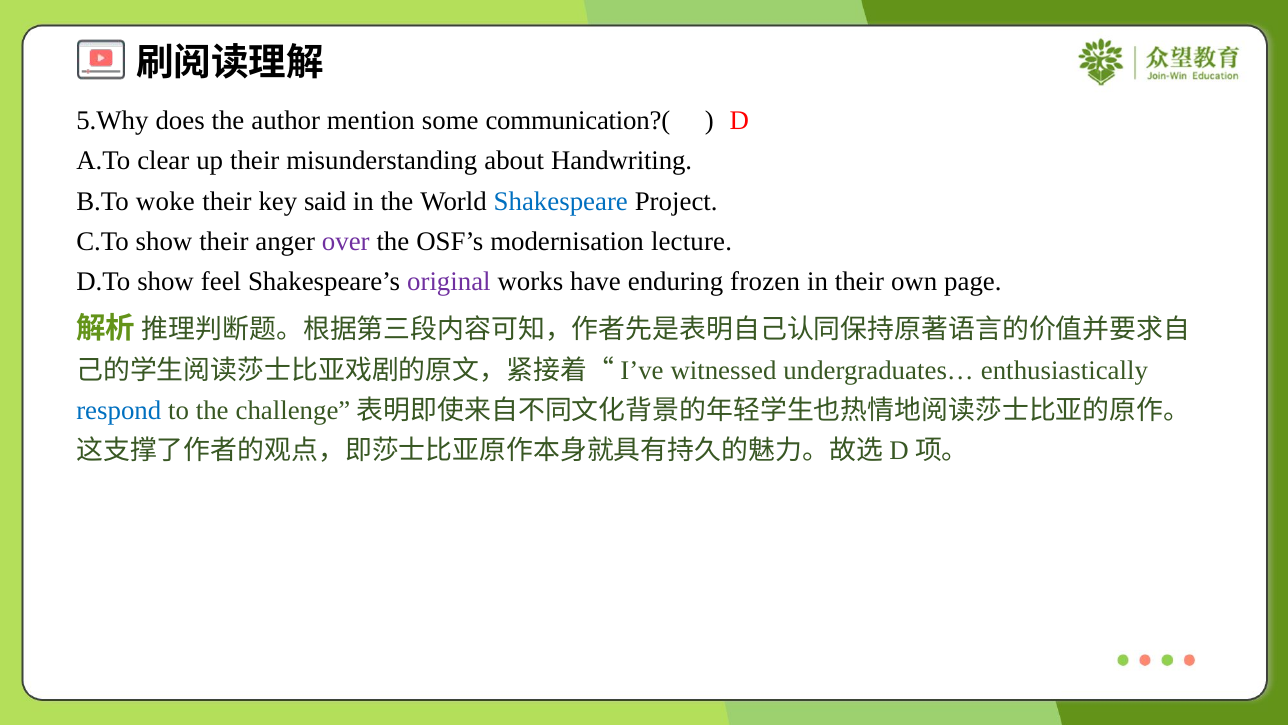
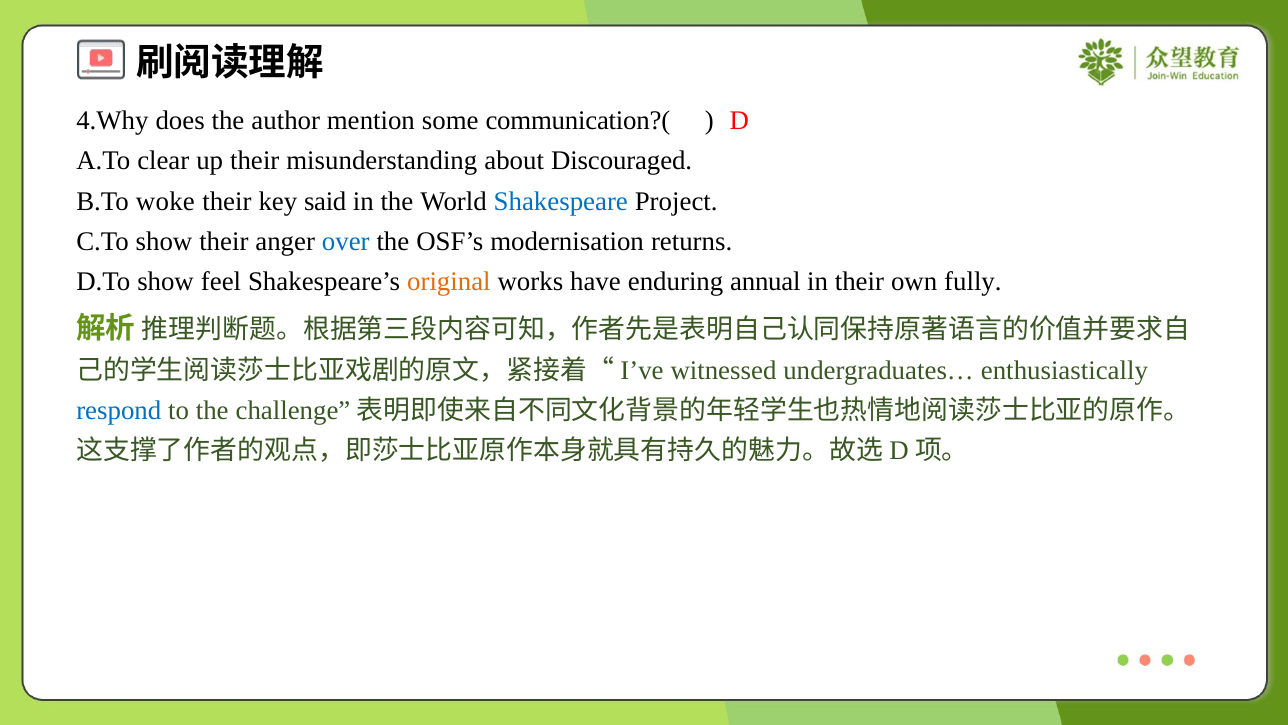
5.Why: 5.Why -> 4.Why
Handwriting: Handwriting -> Discouraged
over colour: purple -> blue
lecture: lecture -> returns
original colour: purple -> orange
frozen: frozen -> annual
page: page -> fully
